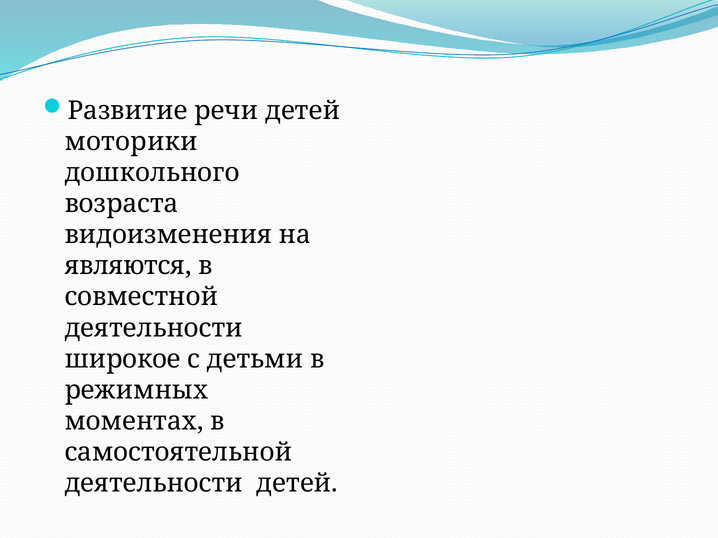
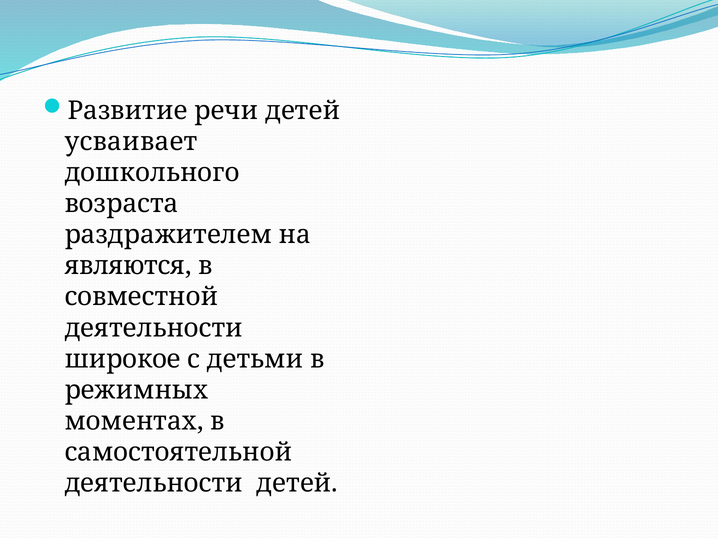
моторики: моторики -> усваивает
видоизменения: видоизменения -> раздражителем
